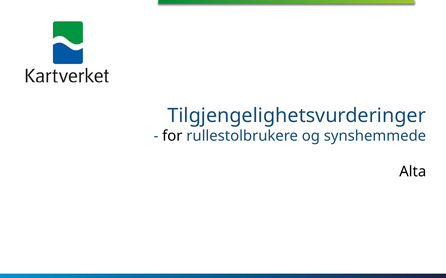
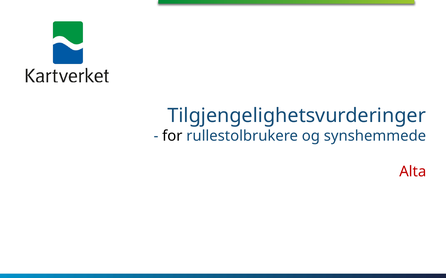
Alta colour: black -> red
